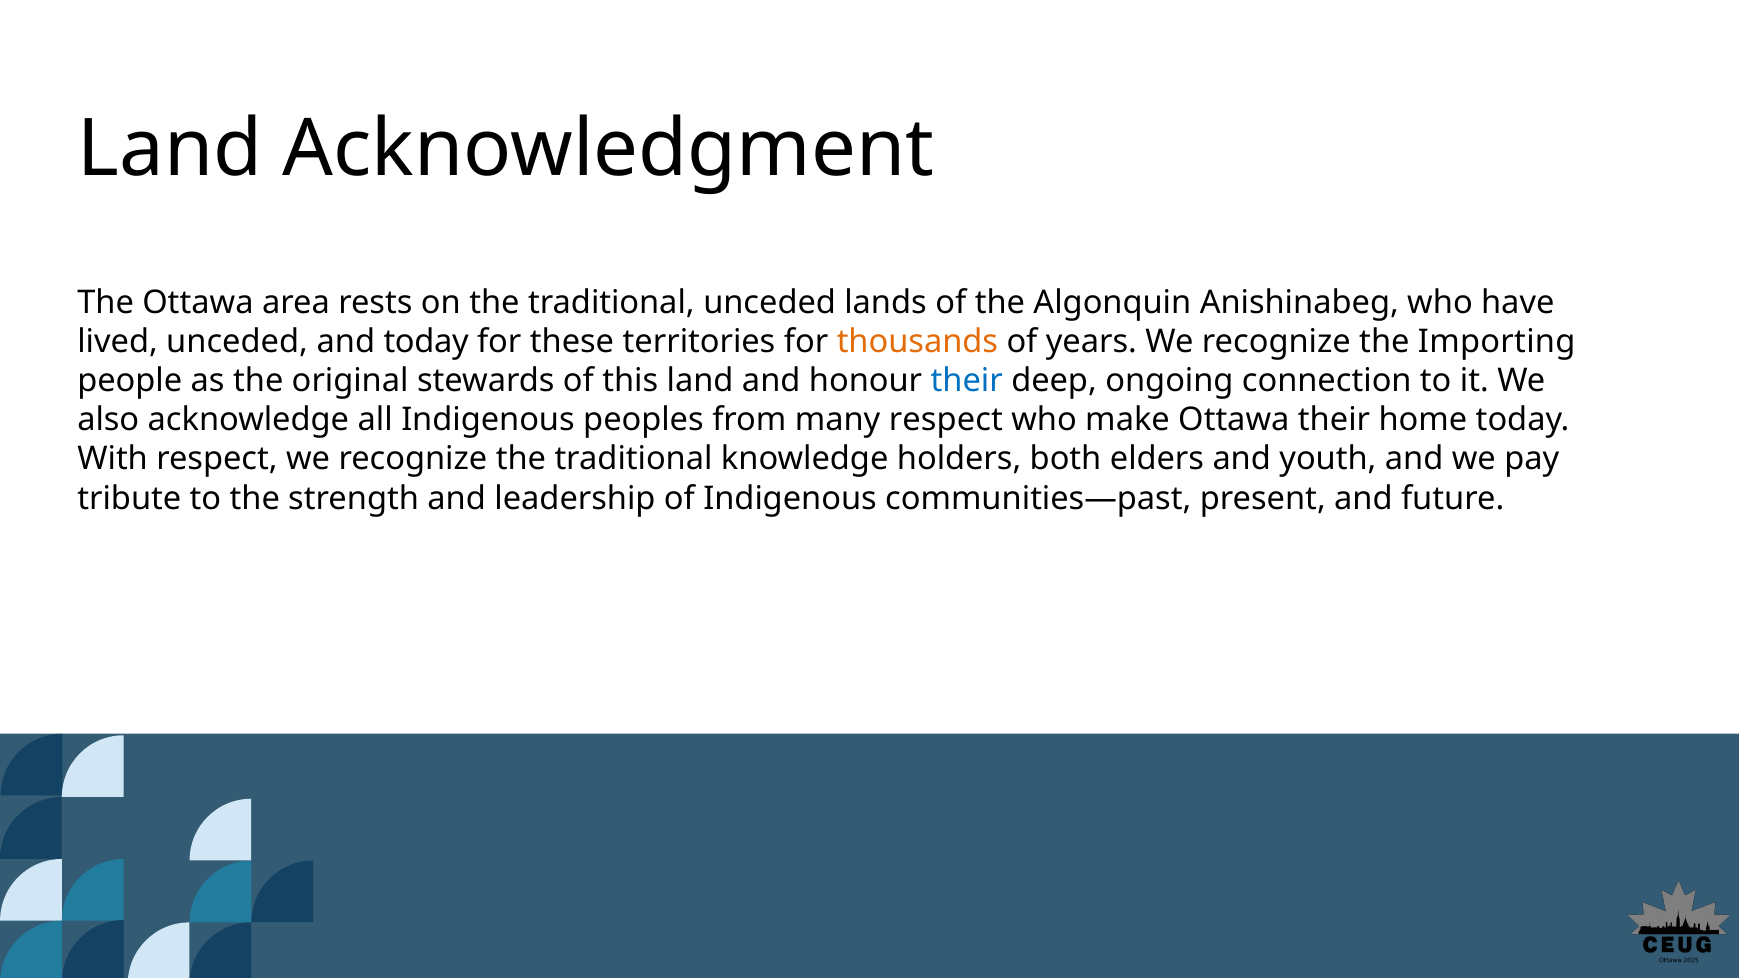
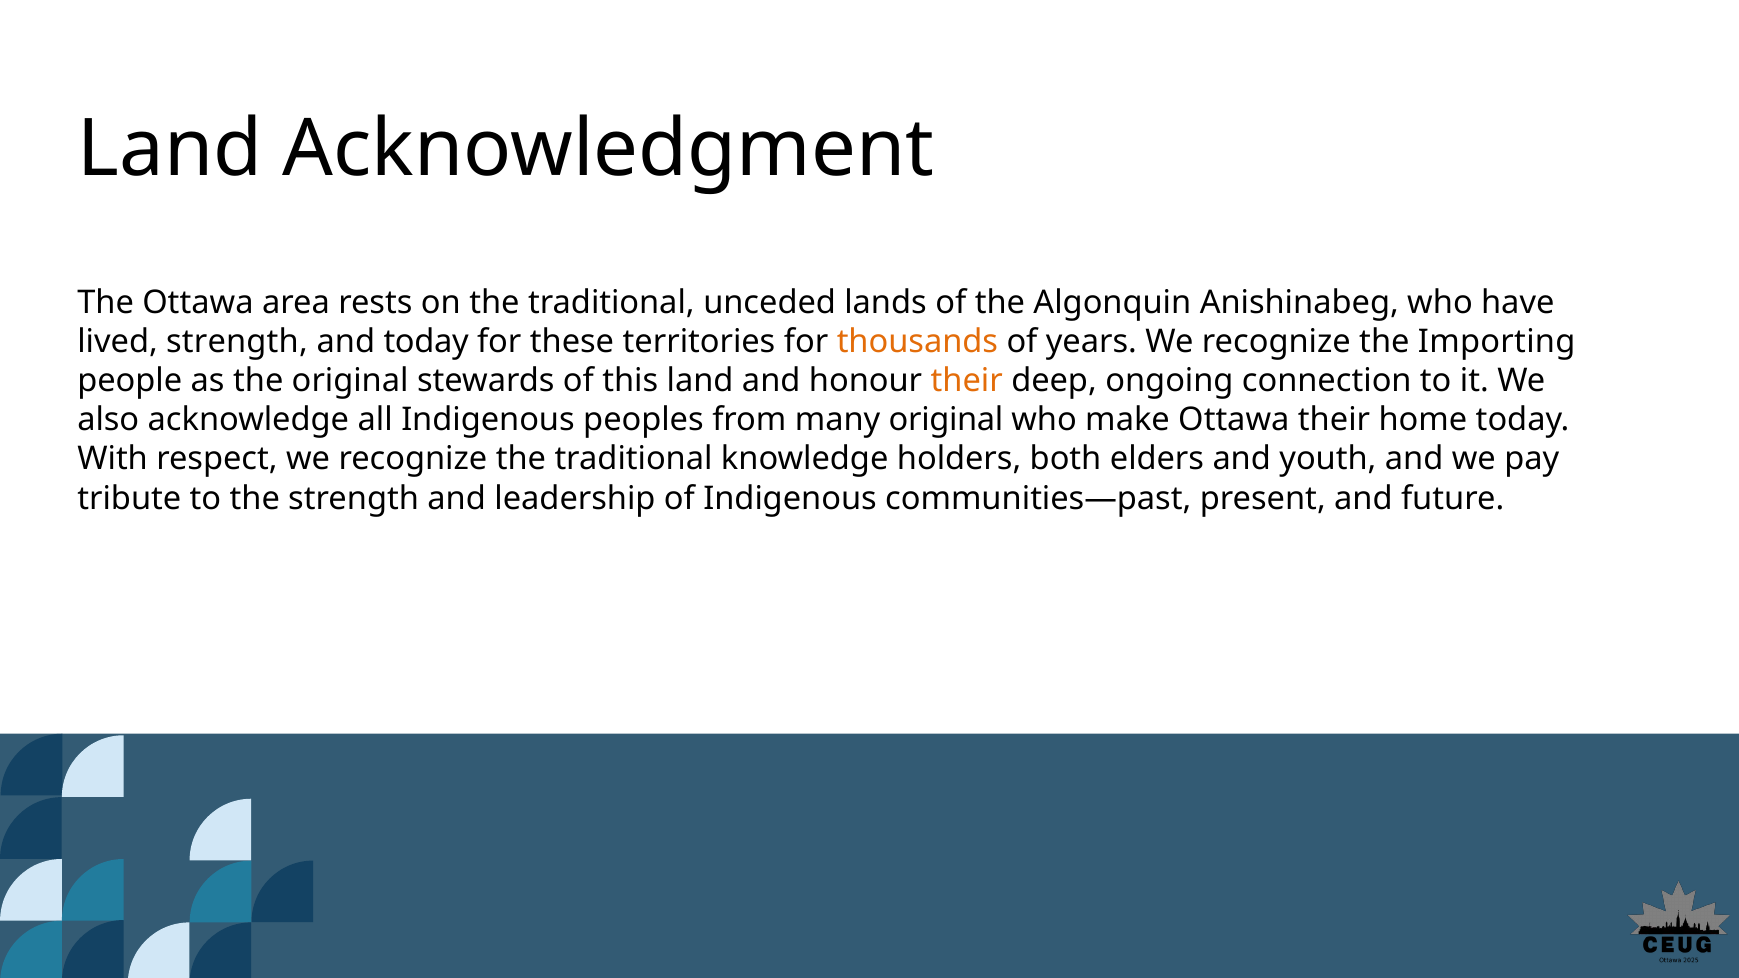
lived unceded: unceded -> strength
their at (967, 381) colour: blue -> orange
many respect: respect -> original
